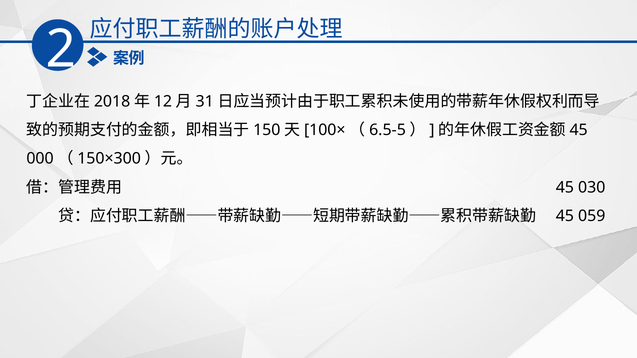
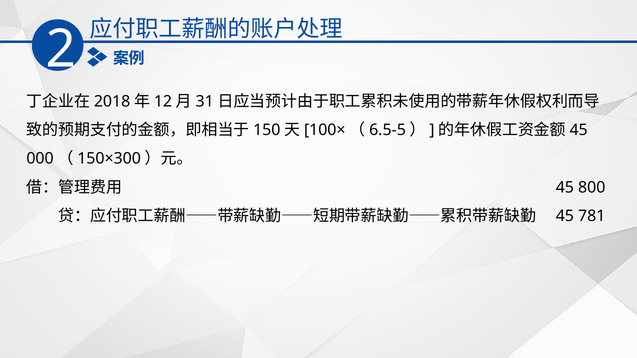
030: 030 -> 800
059: 059 -> 781
